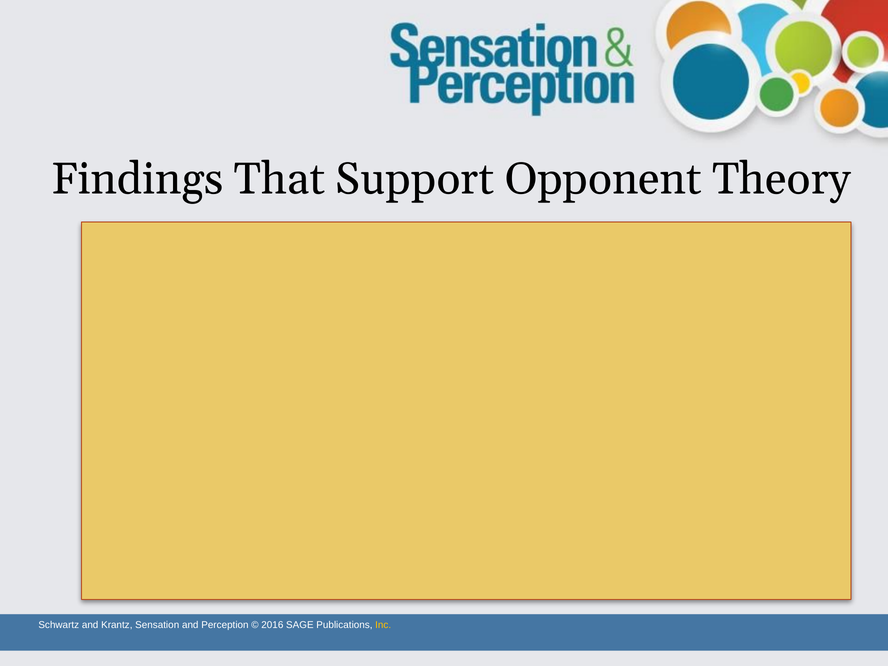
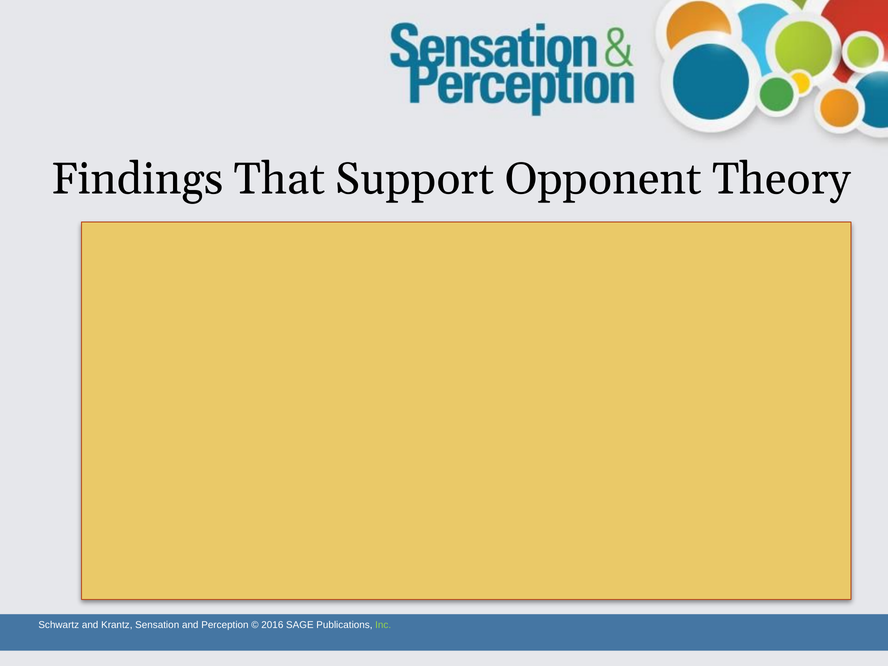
Inc at (383, 625) colour: yellow -> light green
